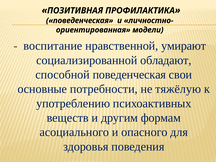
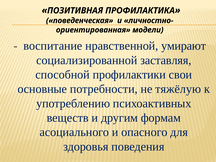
обладают: обладают -> заставляя
способной поведенческая: поведенческая -> профилактики
